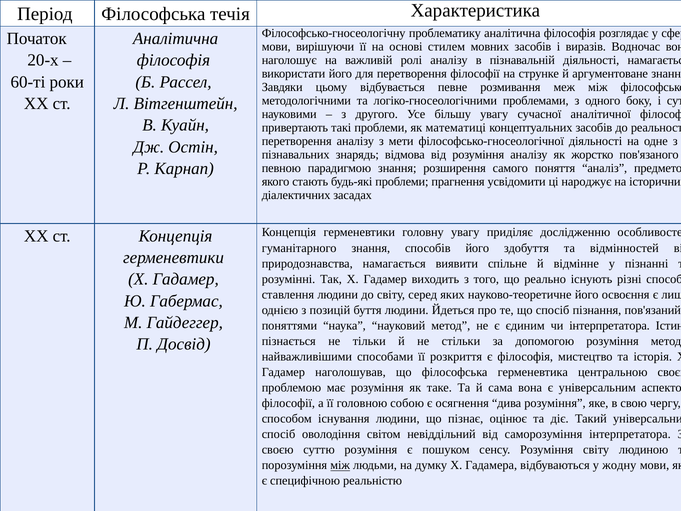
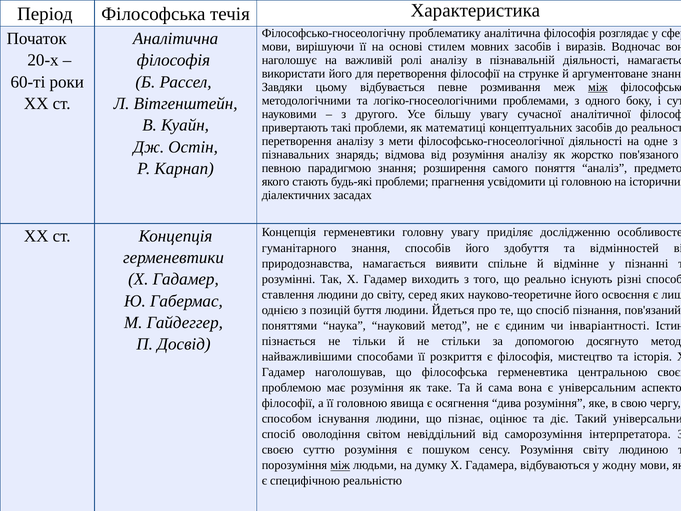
між at (598, 87) underline: none -> present
ці народжує: народжує -> головною
чи інтерпретатора: інтерпретатора -> інваріантності
допомогою розуміння: розуміння -> досягнуто
собою: собою -> явища
